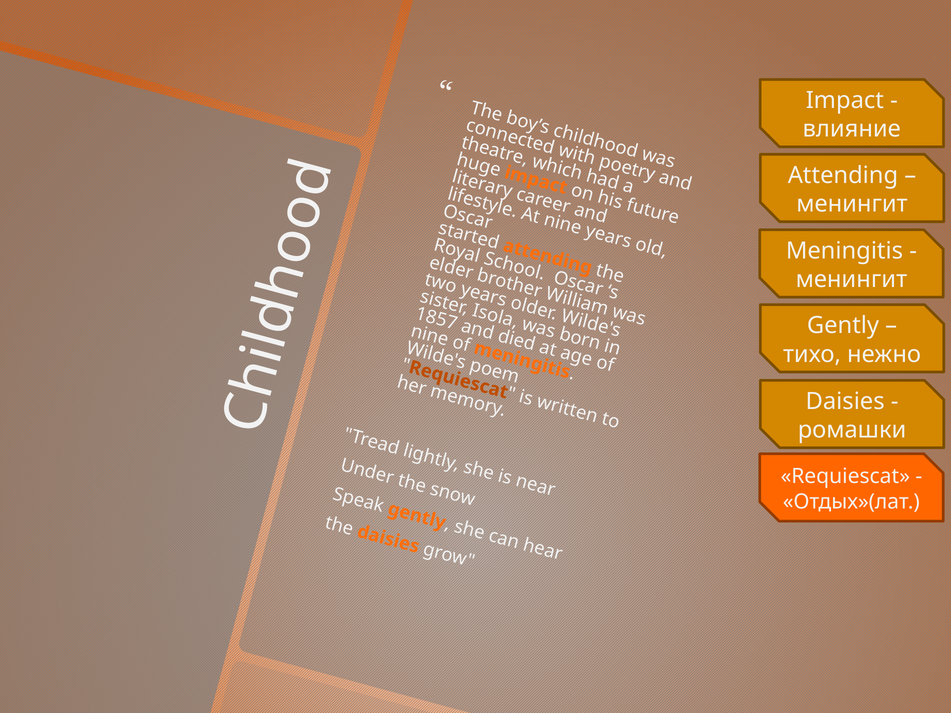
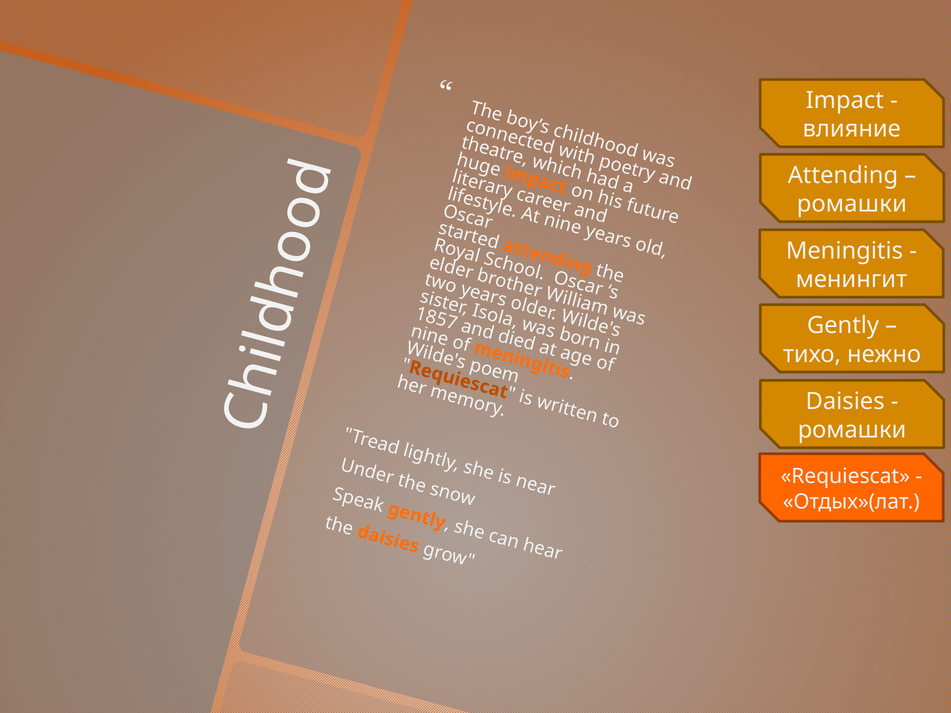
менингит at (852, 204): менингит -> ромашки
